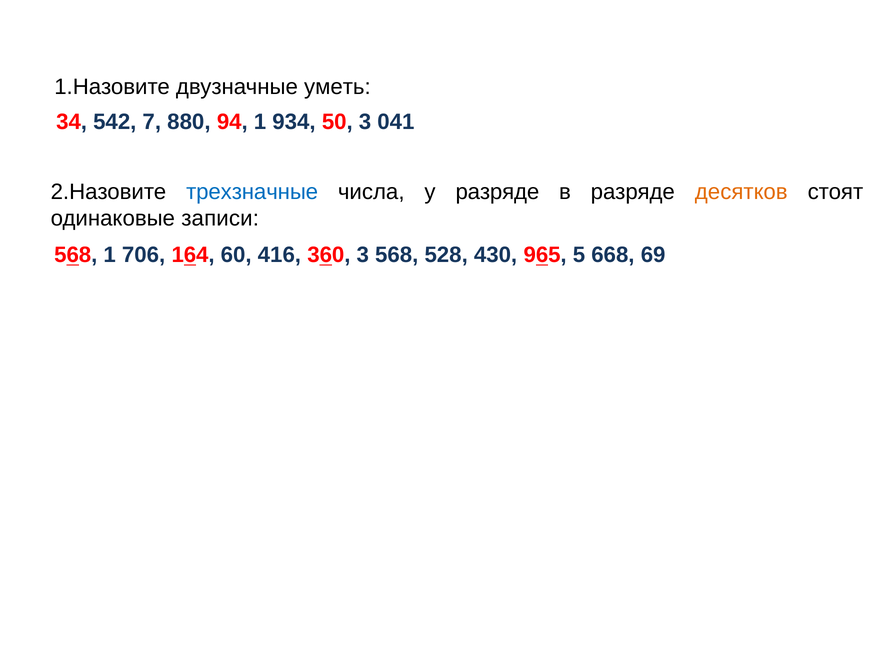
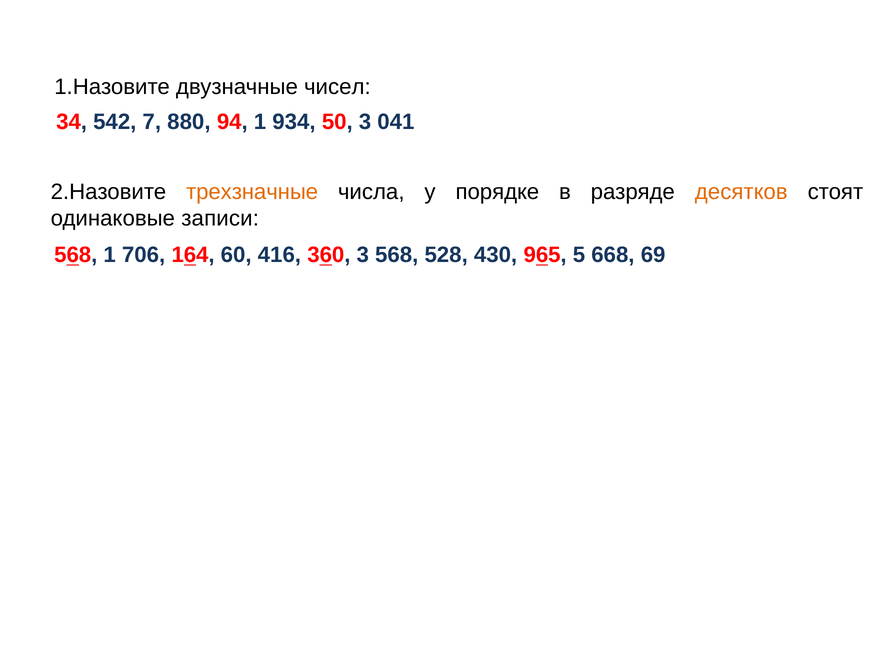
уметь: уметь -> чисел
трехзначные colour: blue -> orange
у разряде: разряде -> порядке
